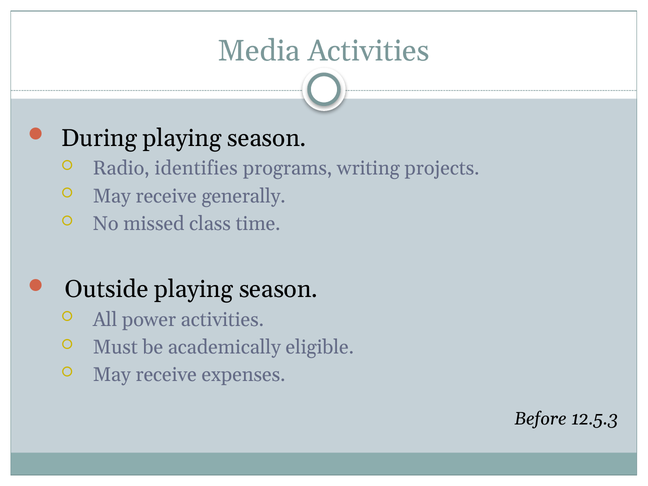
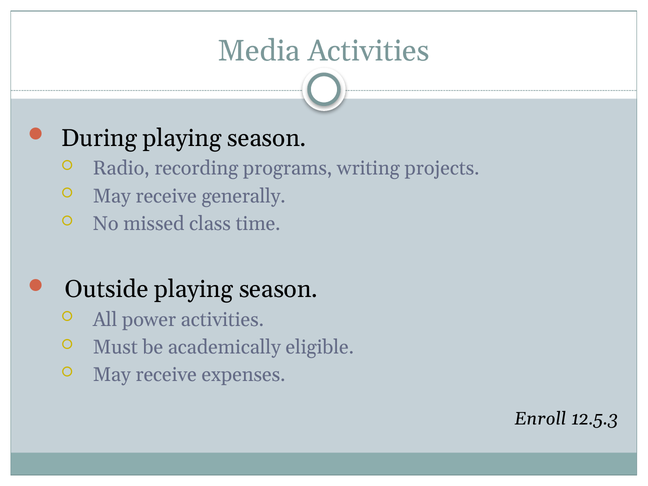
identifies: identifies -> recording
Before: Before -> Enroll
